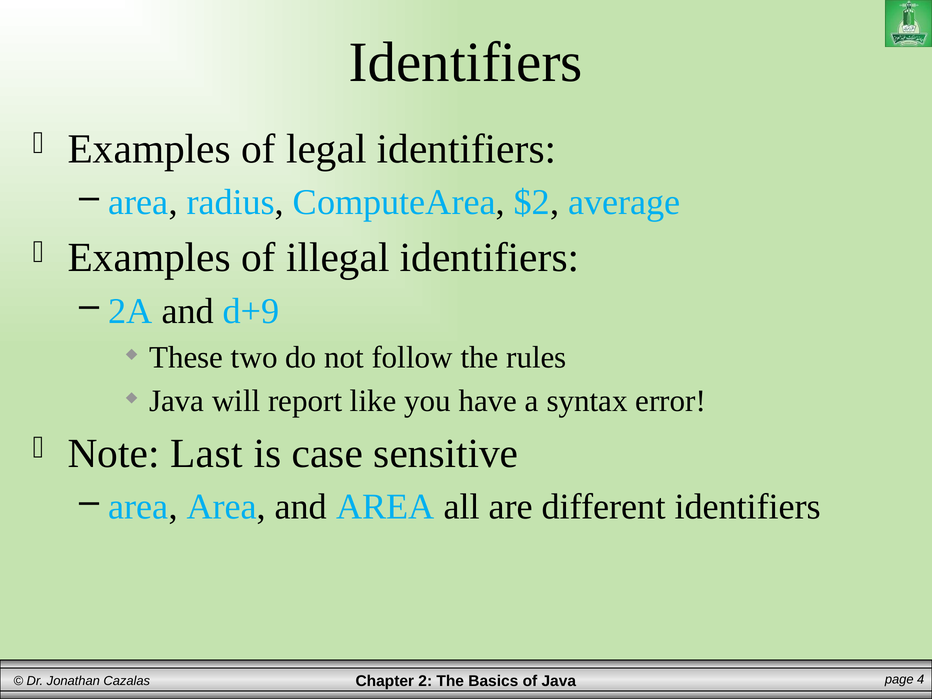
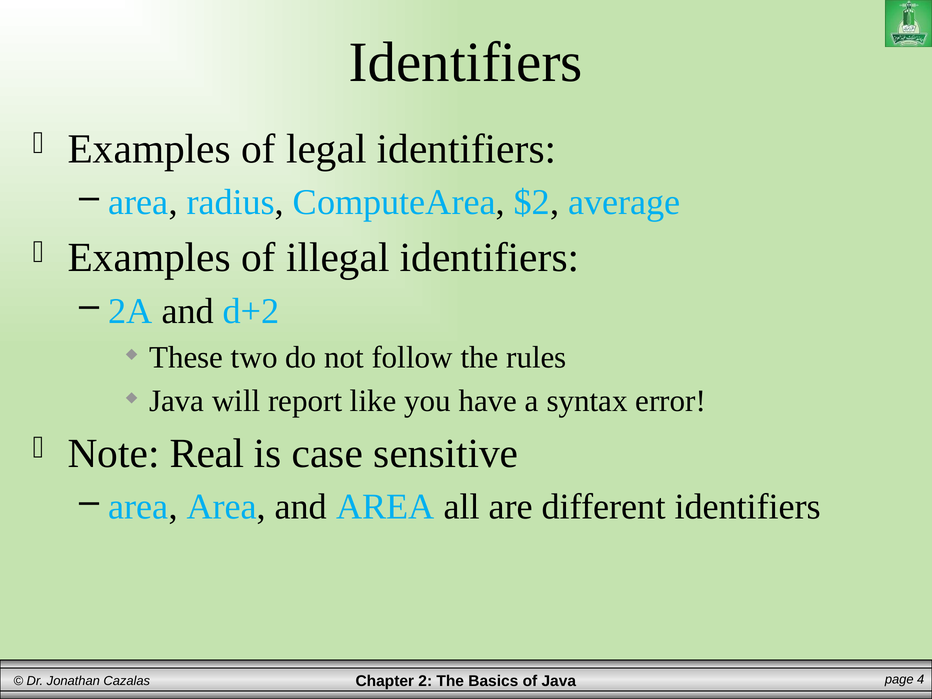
d+9: d+9 -> d+2
Last: Last -> Real
